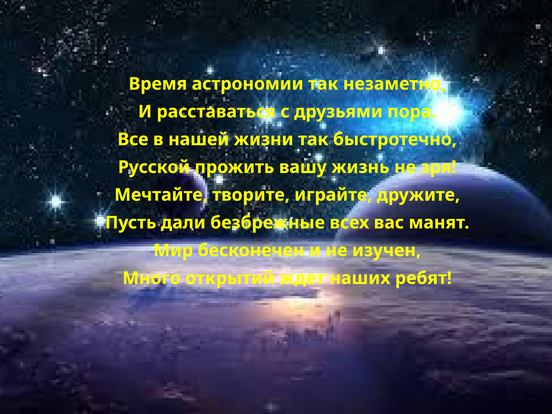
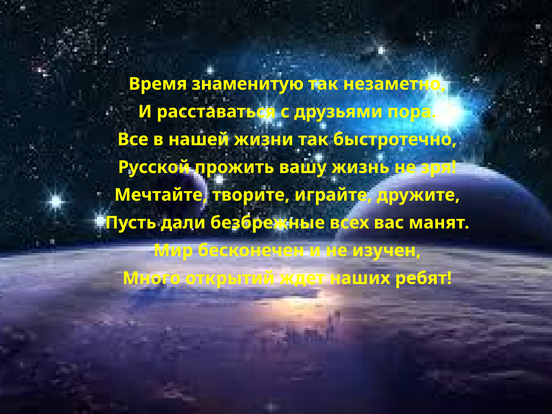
астрономии: астрономии -> знаменитую
